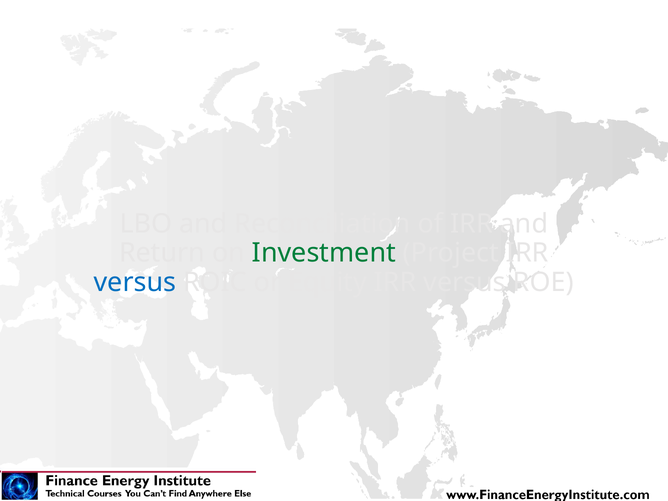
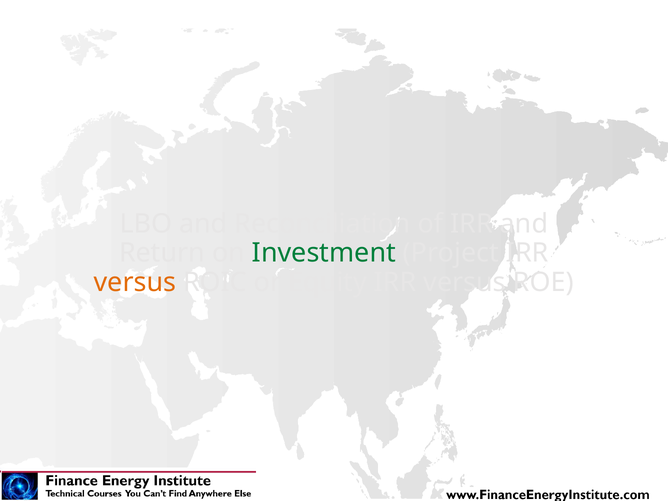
versus at (135, 282) colour: blue -> orange
